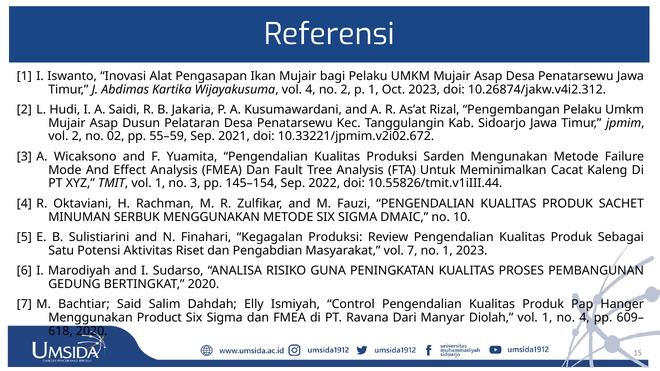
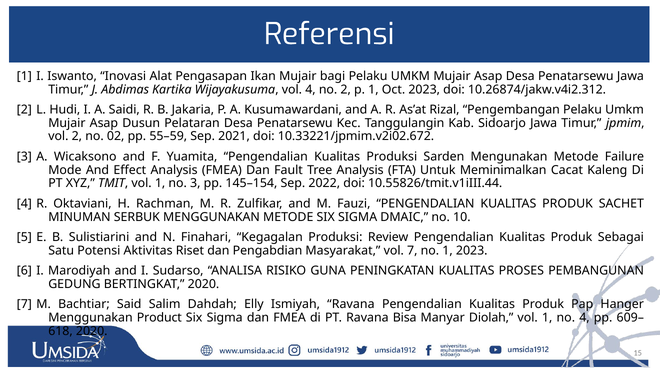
Ismiyah Control: Control -> Ravana
Dari: Dari -> Bisa
